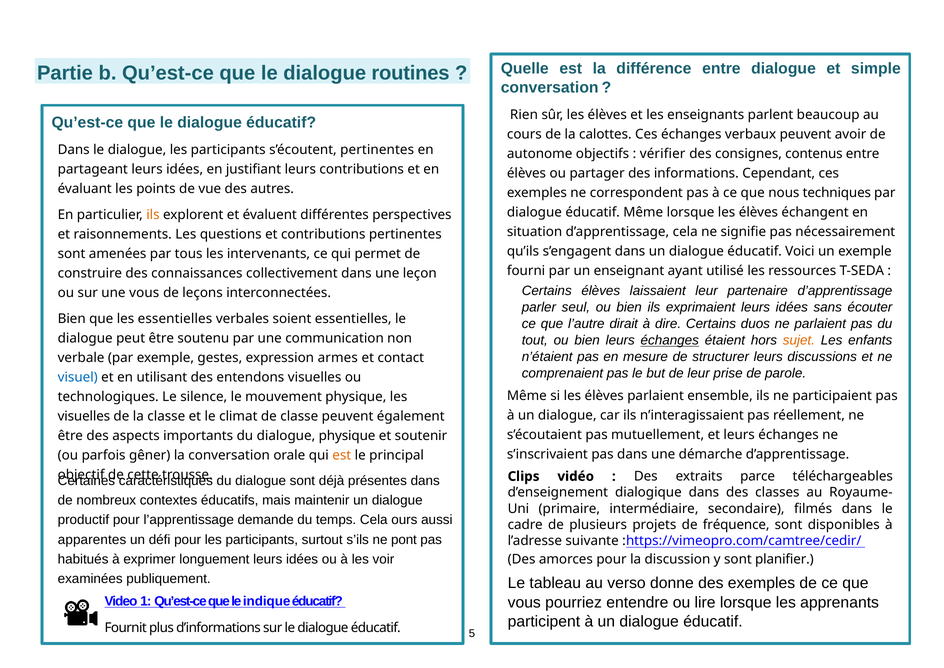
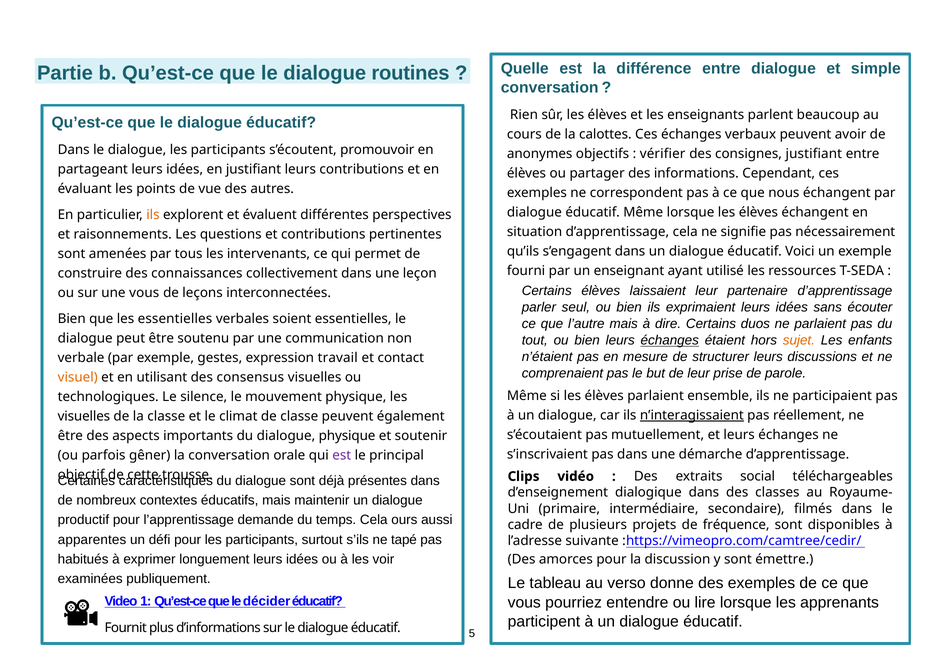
s’écoutent pertinentes: pertinentes -> promouvoir
autonome: autonome -> anonymes
consignes contenus: contenus -> justifiant
nous techniques: techniques -> échangent
l’autre dirait: dirait -> mais
armes: armes -> travail
visuel colour: blue -> orange
entendons: entendons -> consensus
n’interagissaient underline: none -> present
est at (342, 455) colour: orange -> purple
parce: parce -> social
pont: pont -> tapé
planifier: planifier -> émettre
indique: indique -> décider
